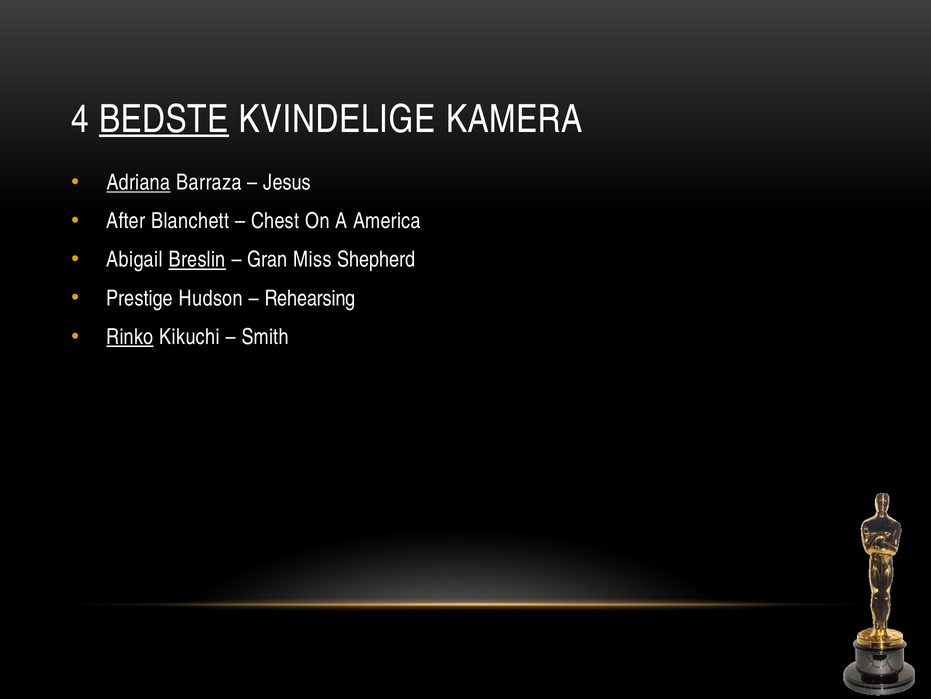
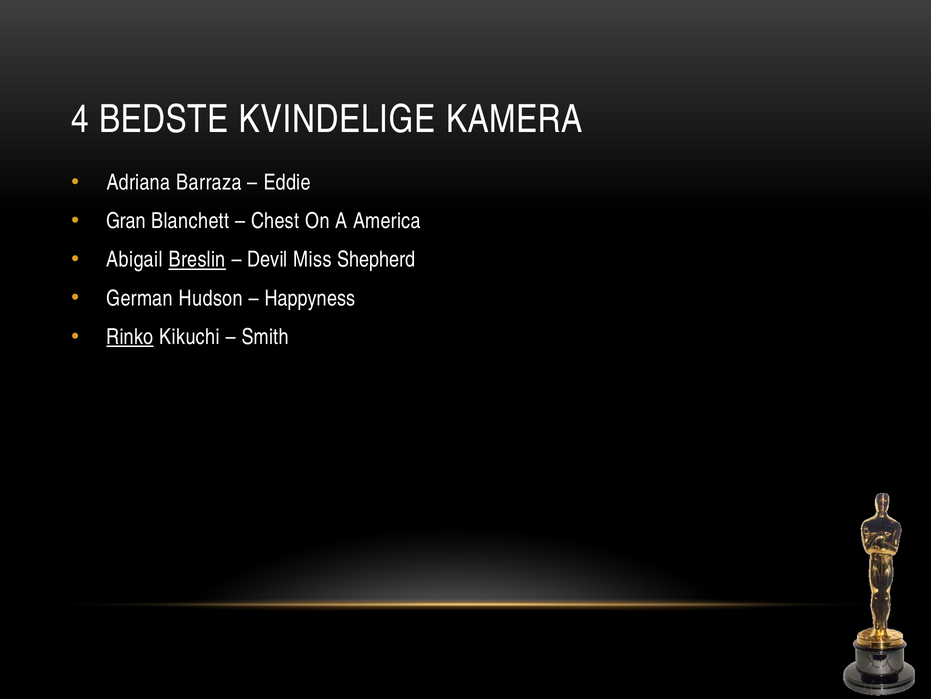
BEDSTE underline: present -> none
Adriana underline: present -> none
Jesus: Jesus -> Eddie
After: After -> Gran
Gran: Gran -> Devil
Prestige: Prestige -> German
Rehearsing: Rehearsing -> Happyness
